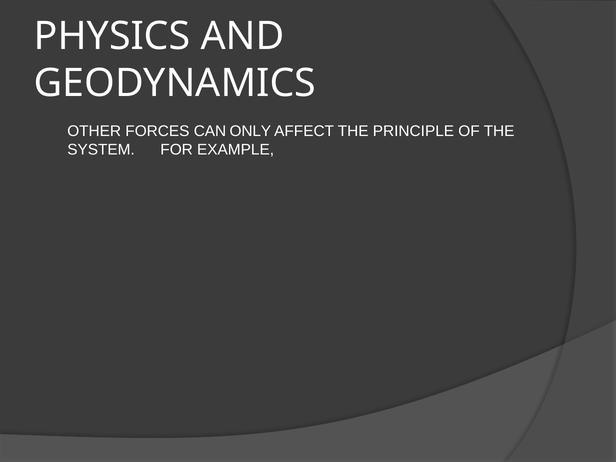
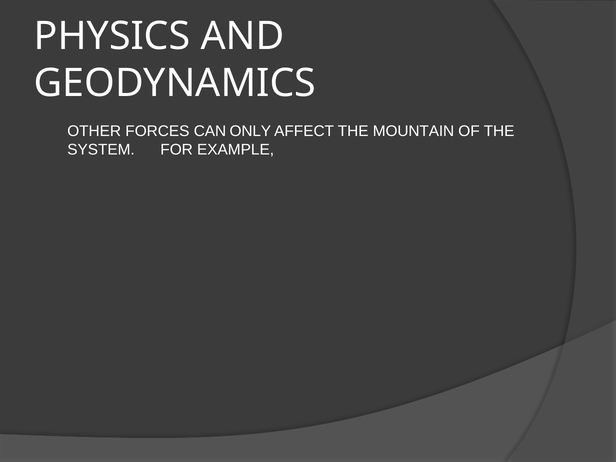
PRINCIPLE: PRINCIPLE -> MOUNTAIN
